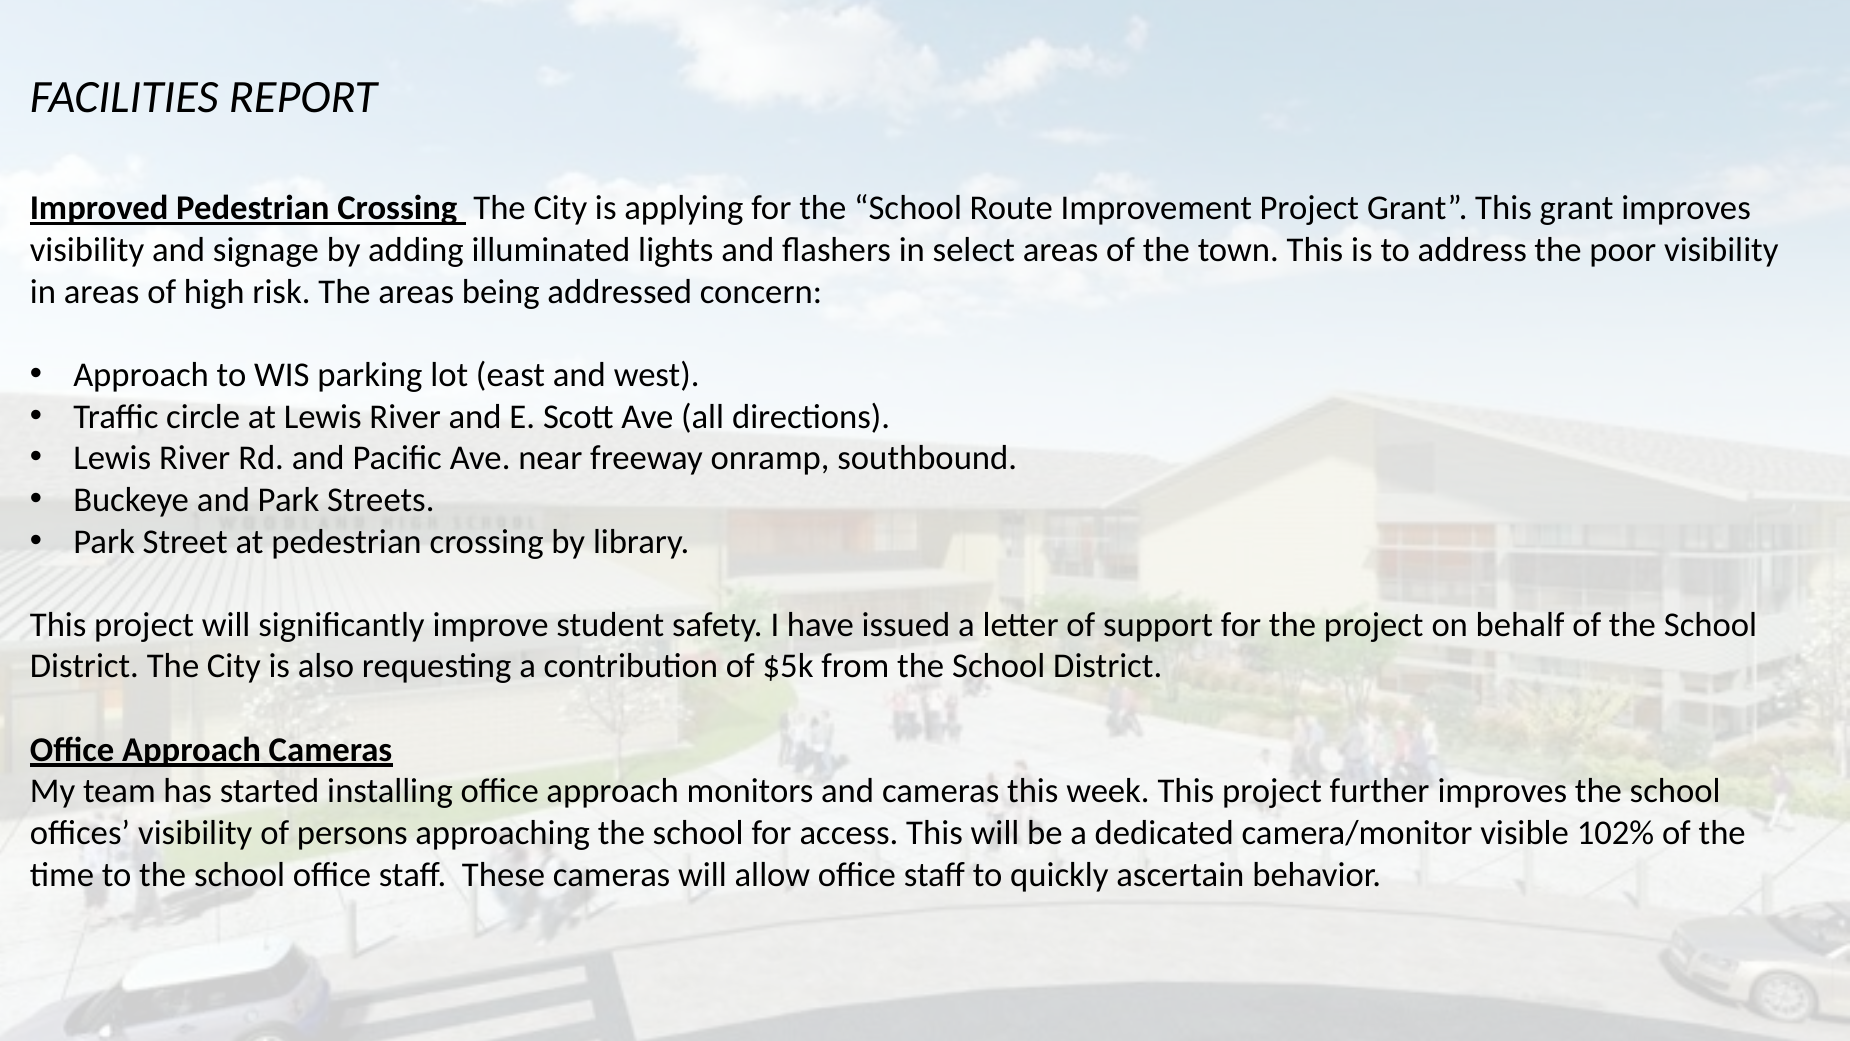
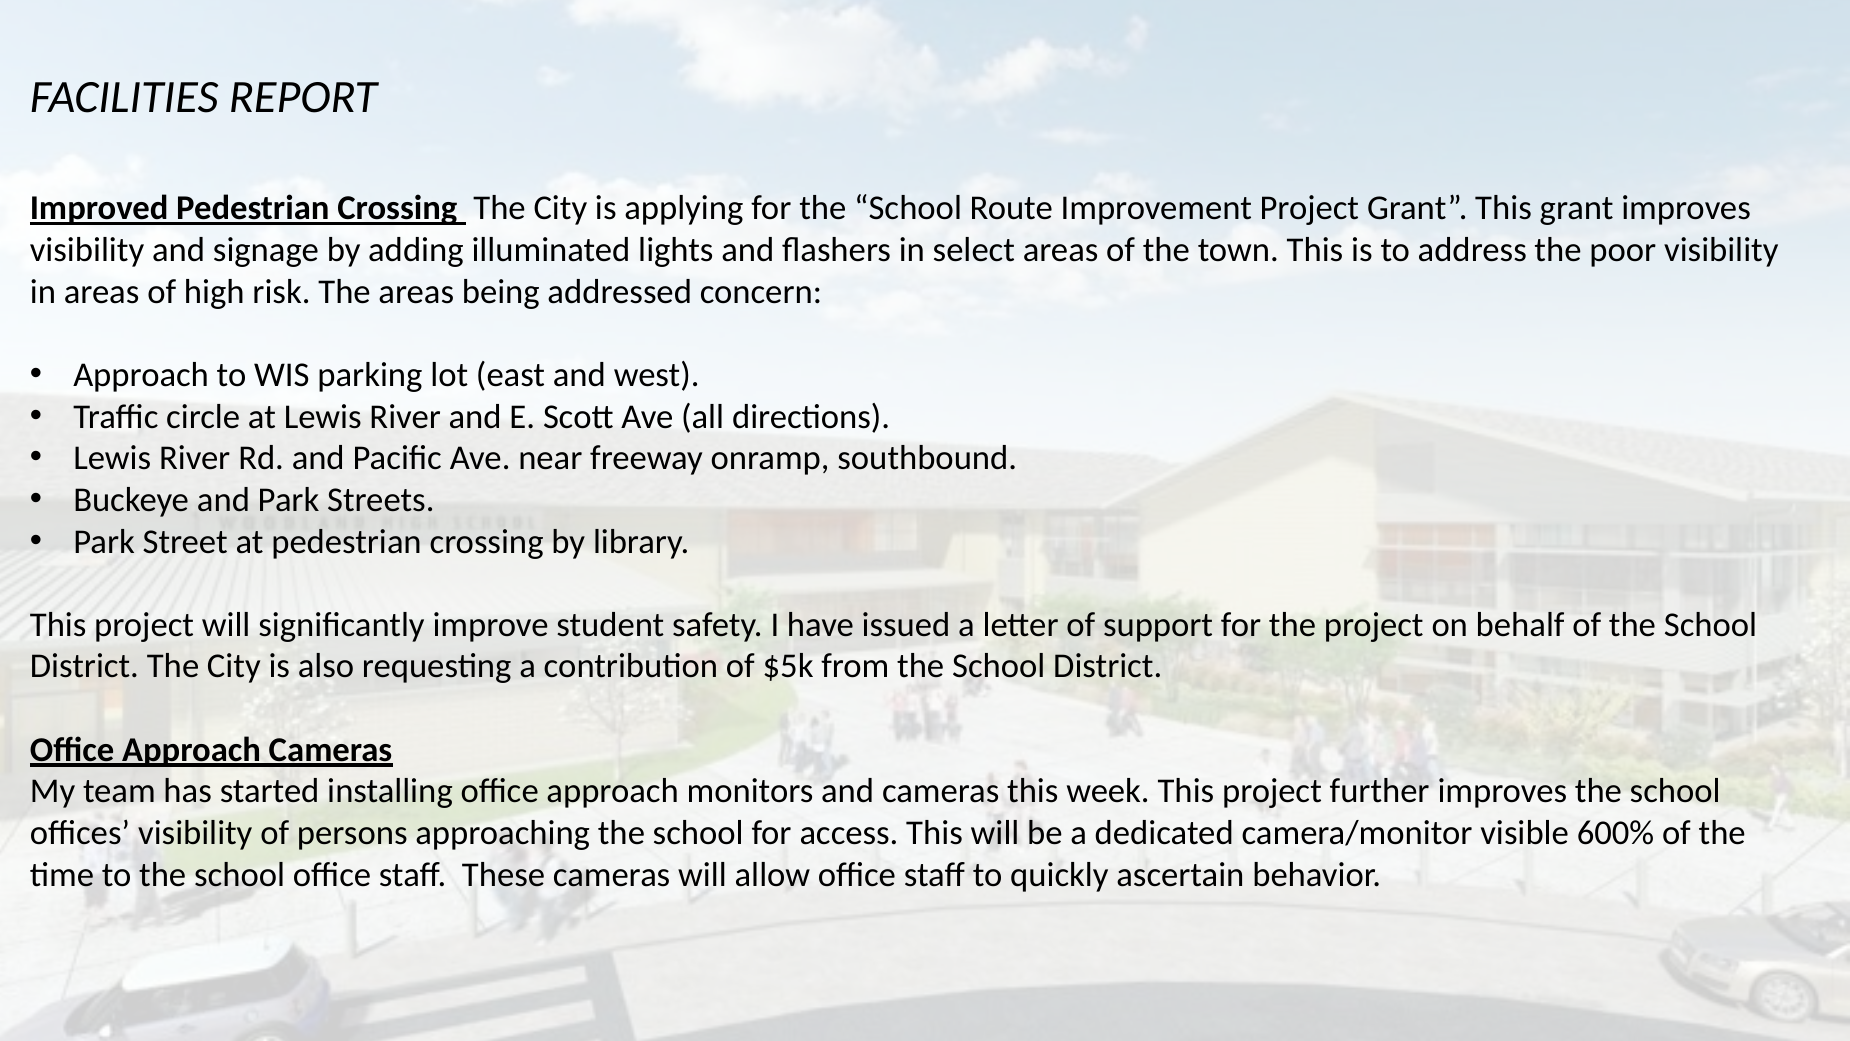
102%: 102% -> 600%
